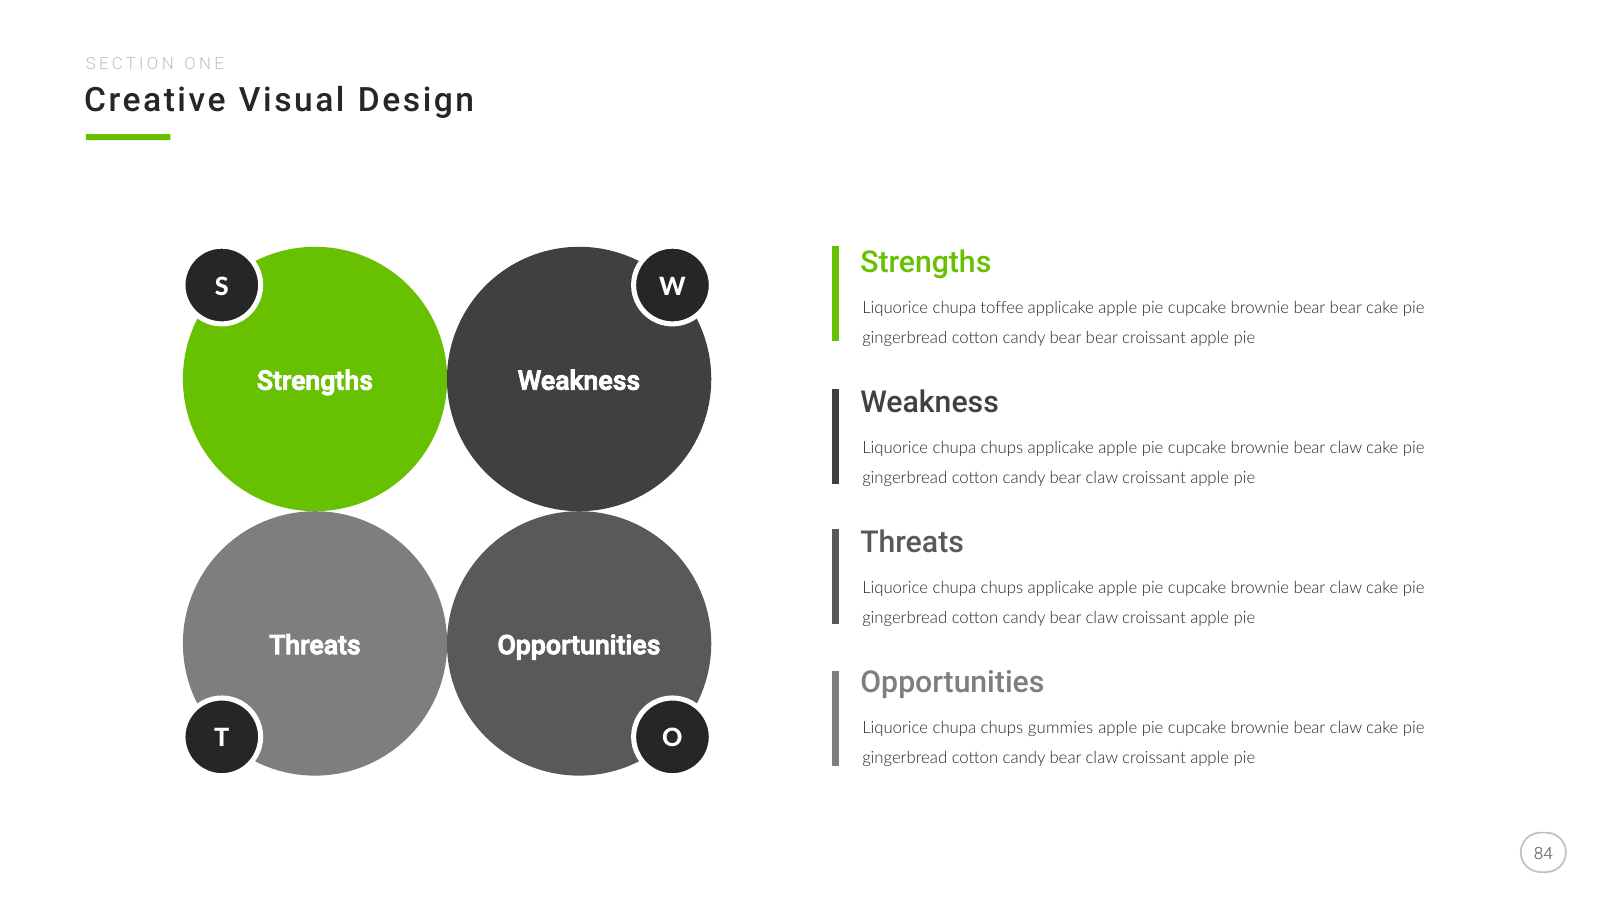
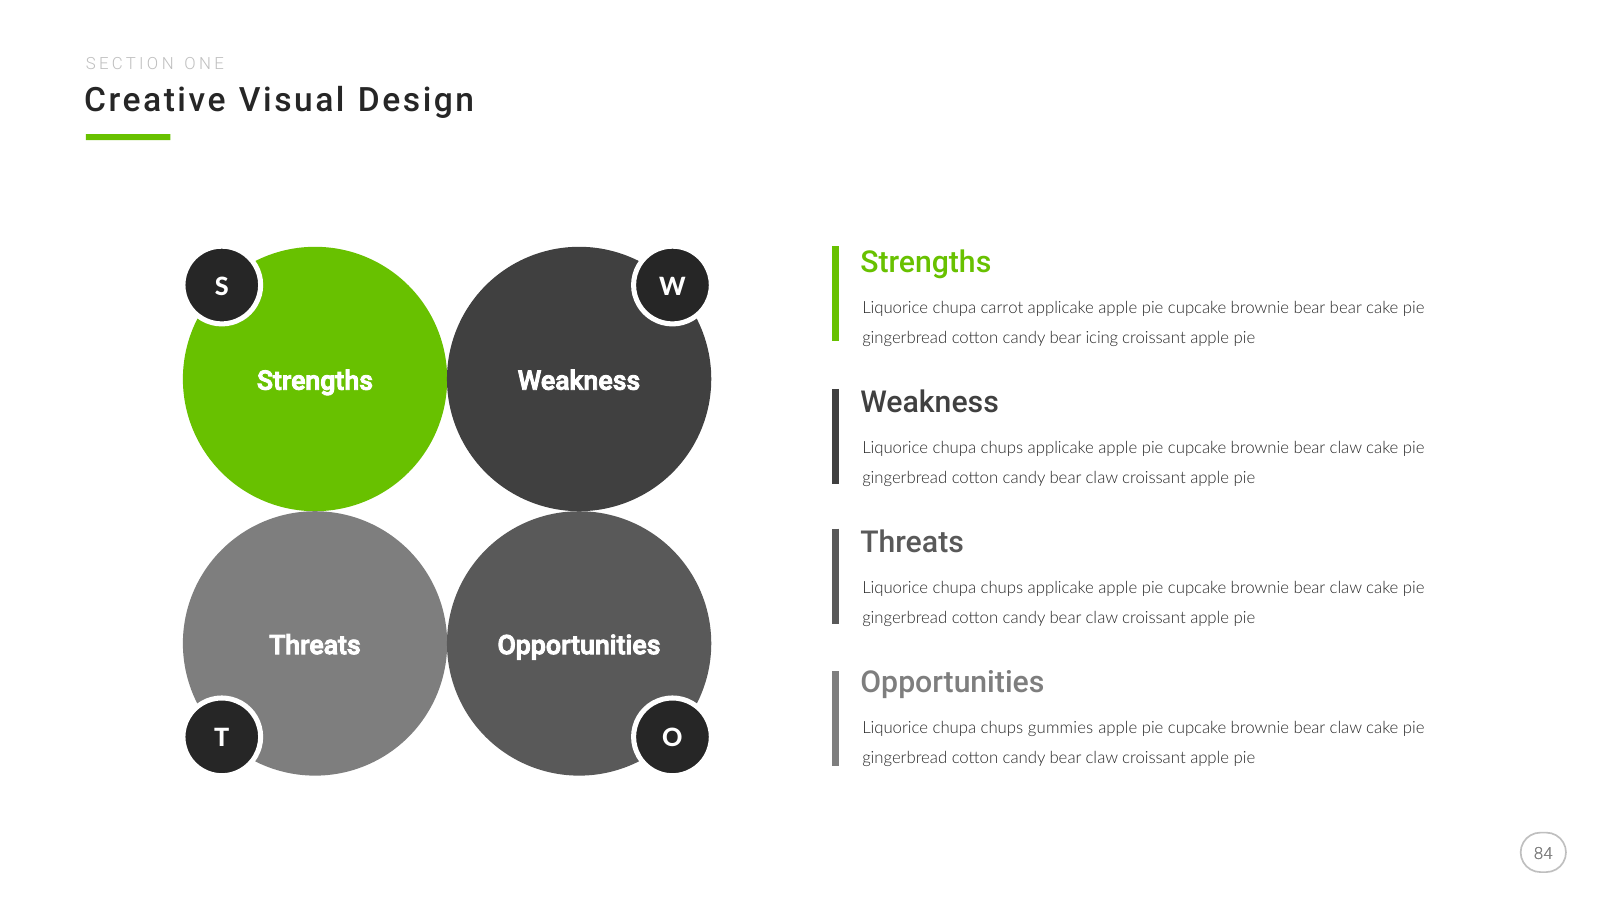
toffee: toffee -> carrot
candy bear bear: bear -> icing
